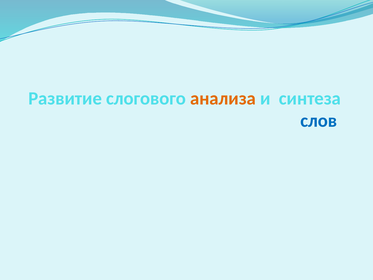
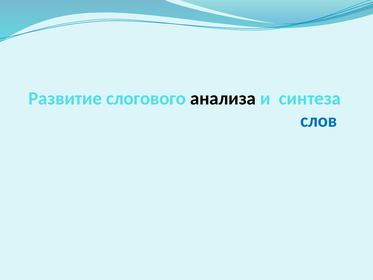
анализа colour: orange -> black
